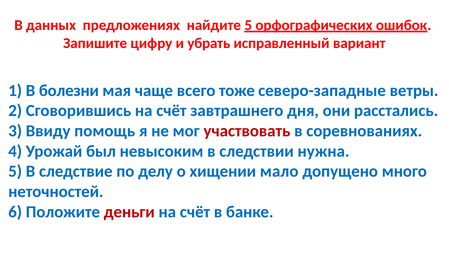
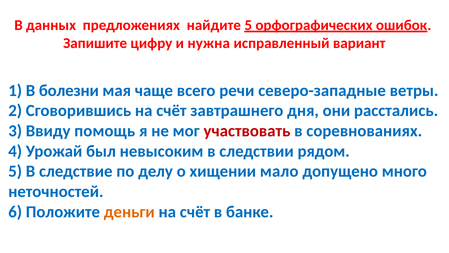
убрать: убрать -> нужна
тоже: тоже -> речи
нужна: нужна -> рядом
деньги colour: red -> orange
